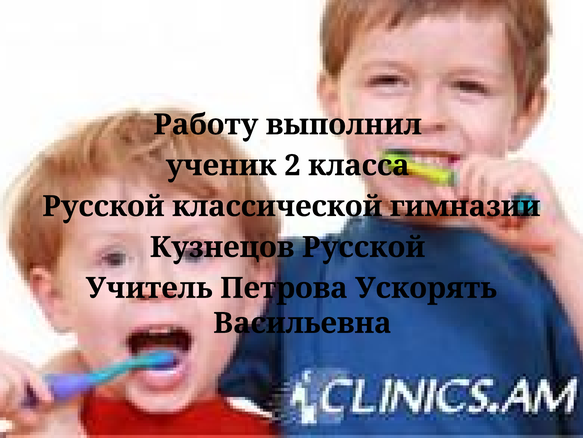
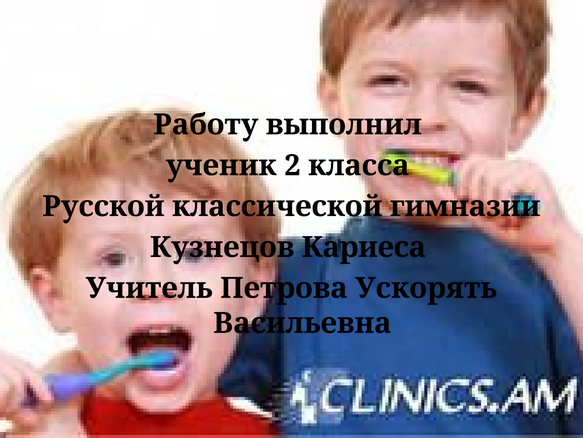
Кузнецов Русской: Русской -> Кариеса
